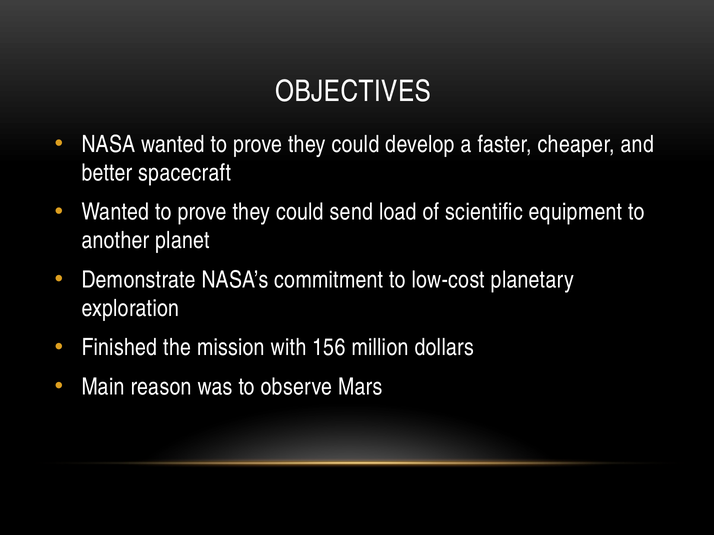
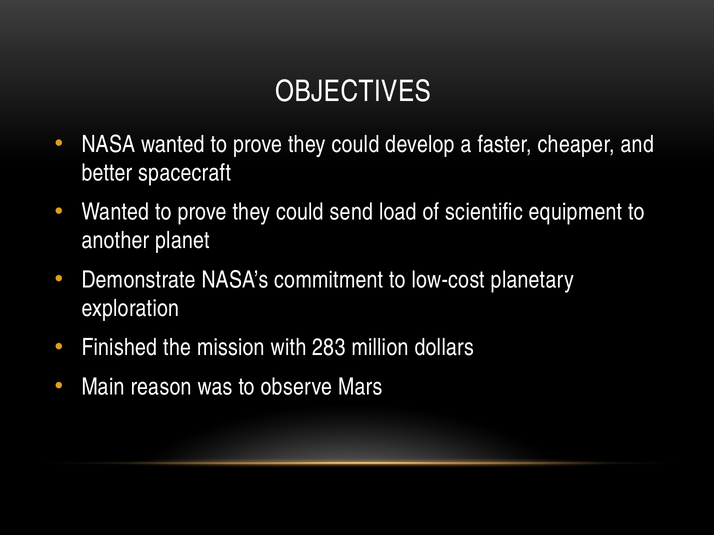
156: 156 -> 283
